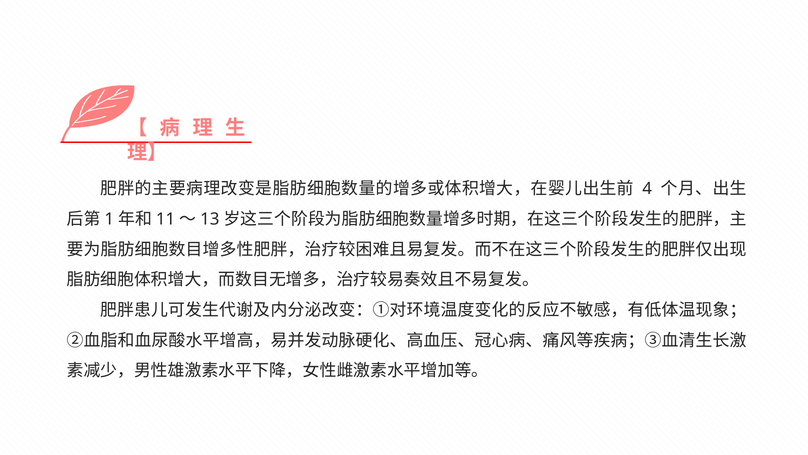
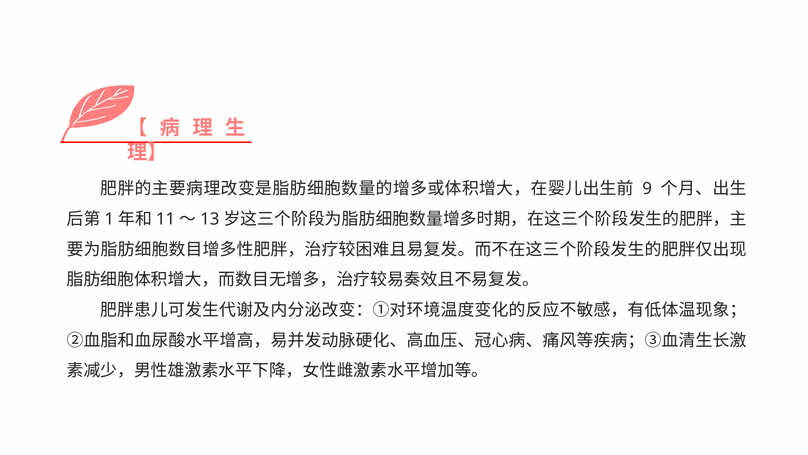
4: 4 -> 9
